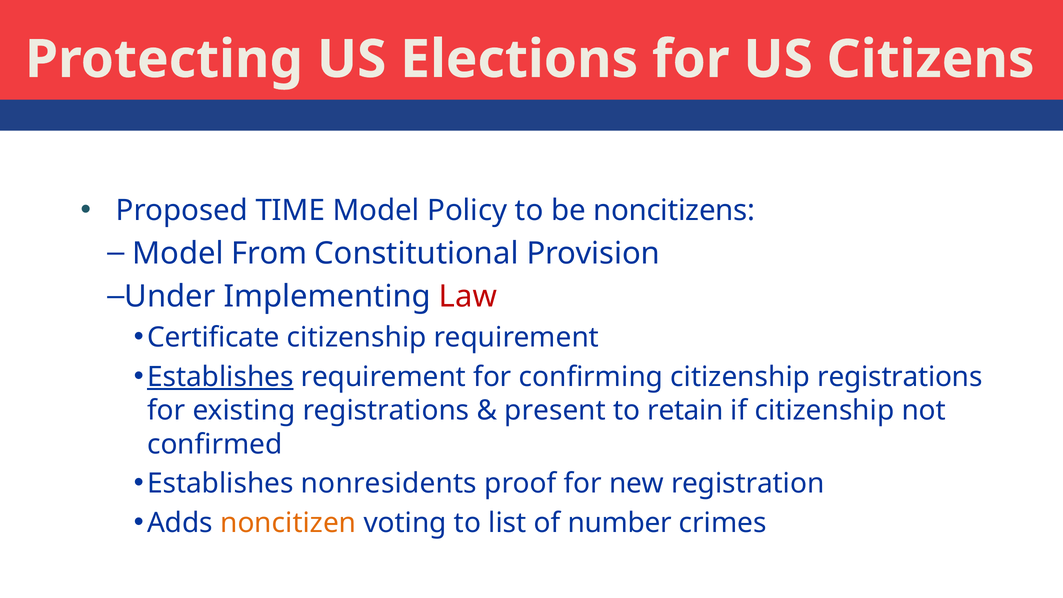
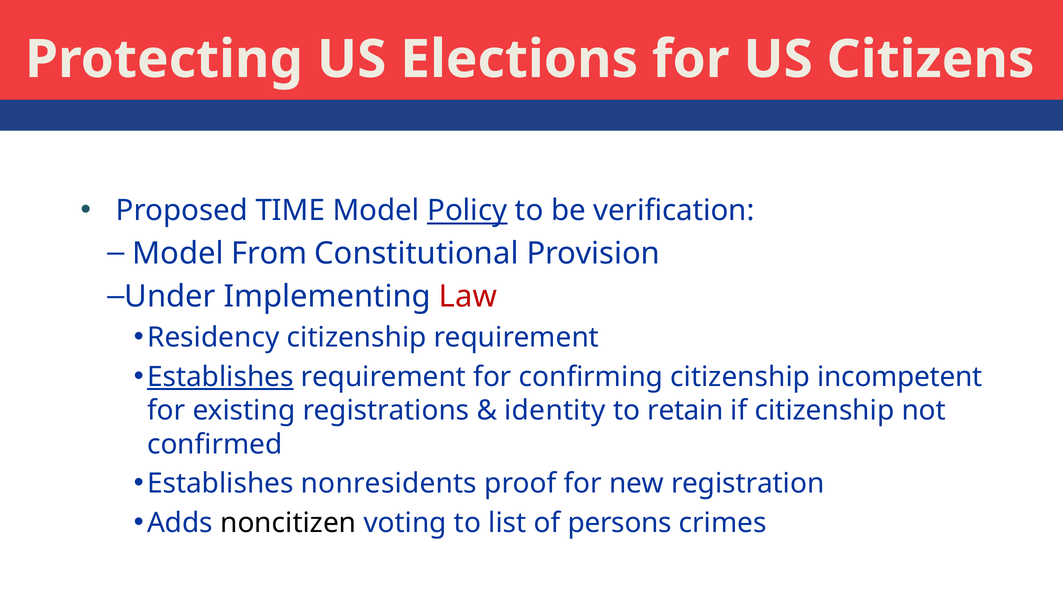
Policy underline: none -> present
noncitizens: noncitizens -> verification
Certificate: Certificate -> Residency
citizenship registrations: registrations -> incompetent
present: present -> identity
noncitizen colour: orange -> black
number: number -> persons
